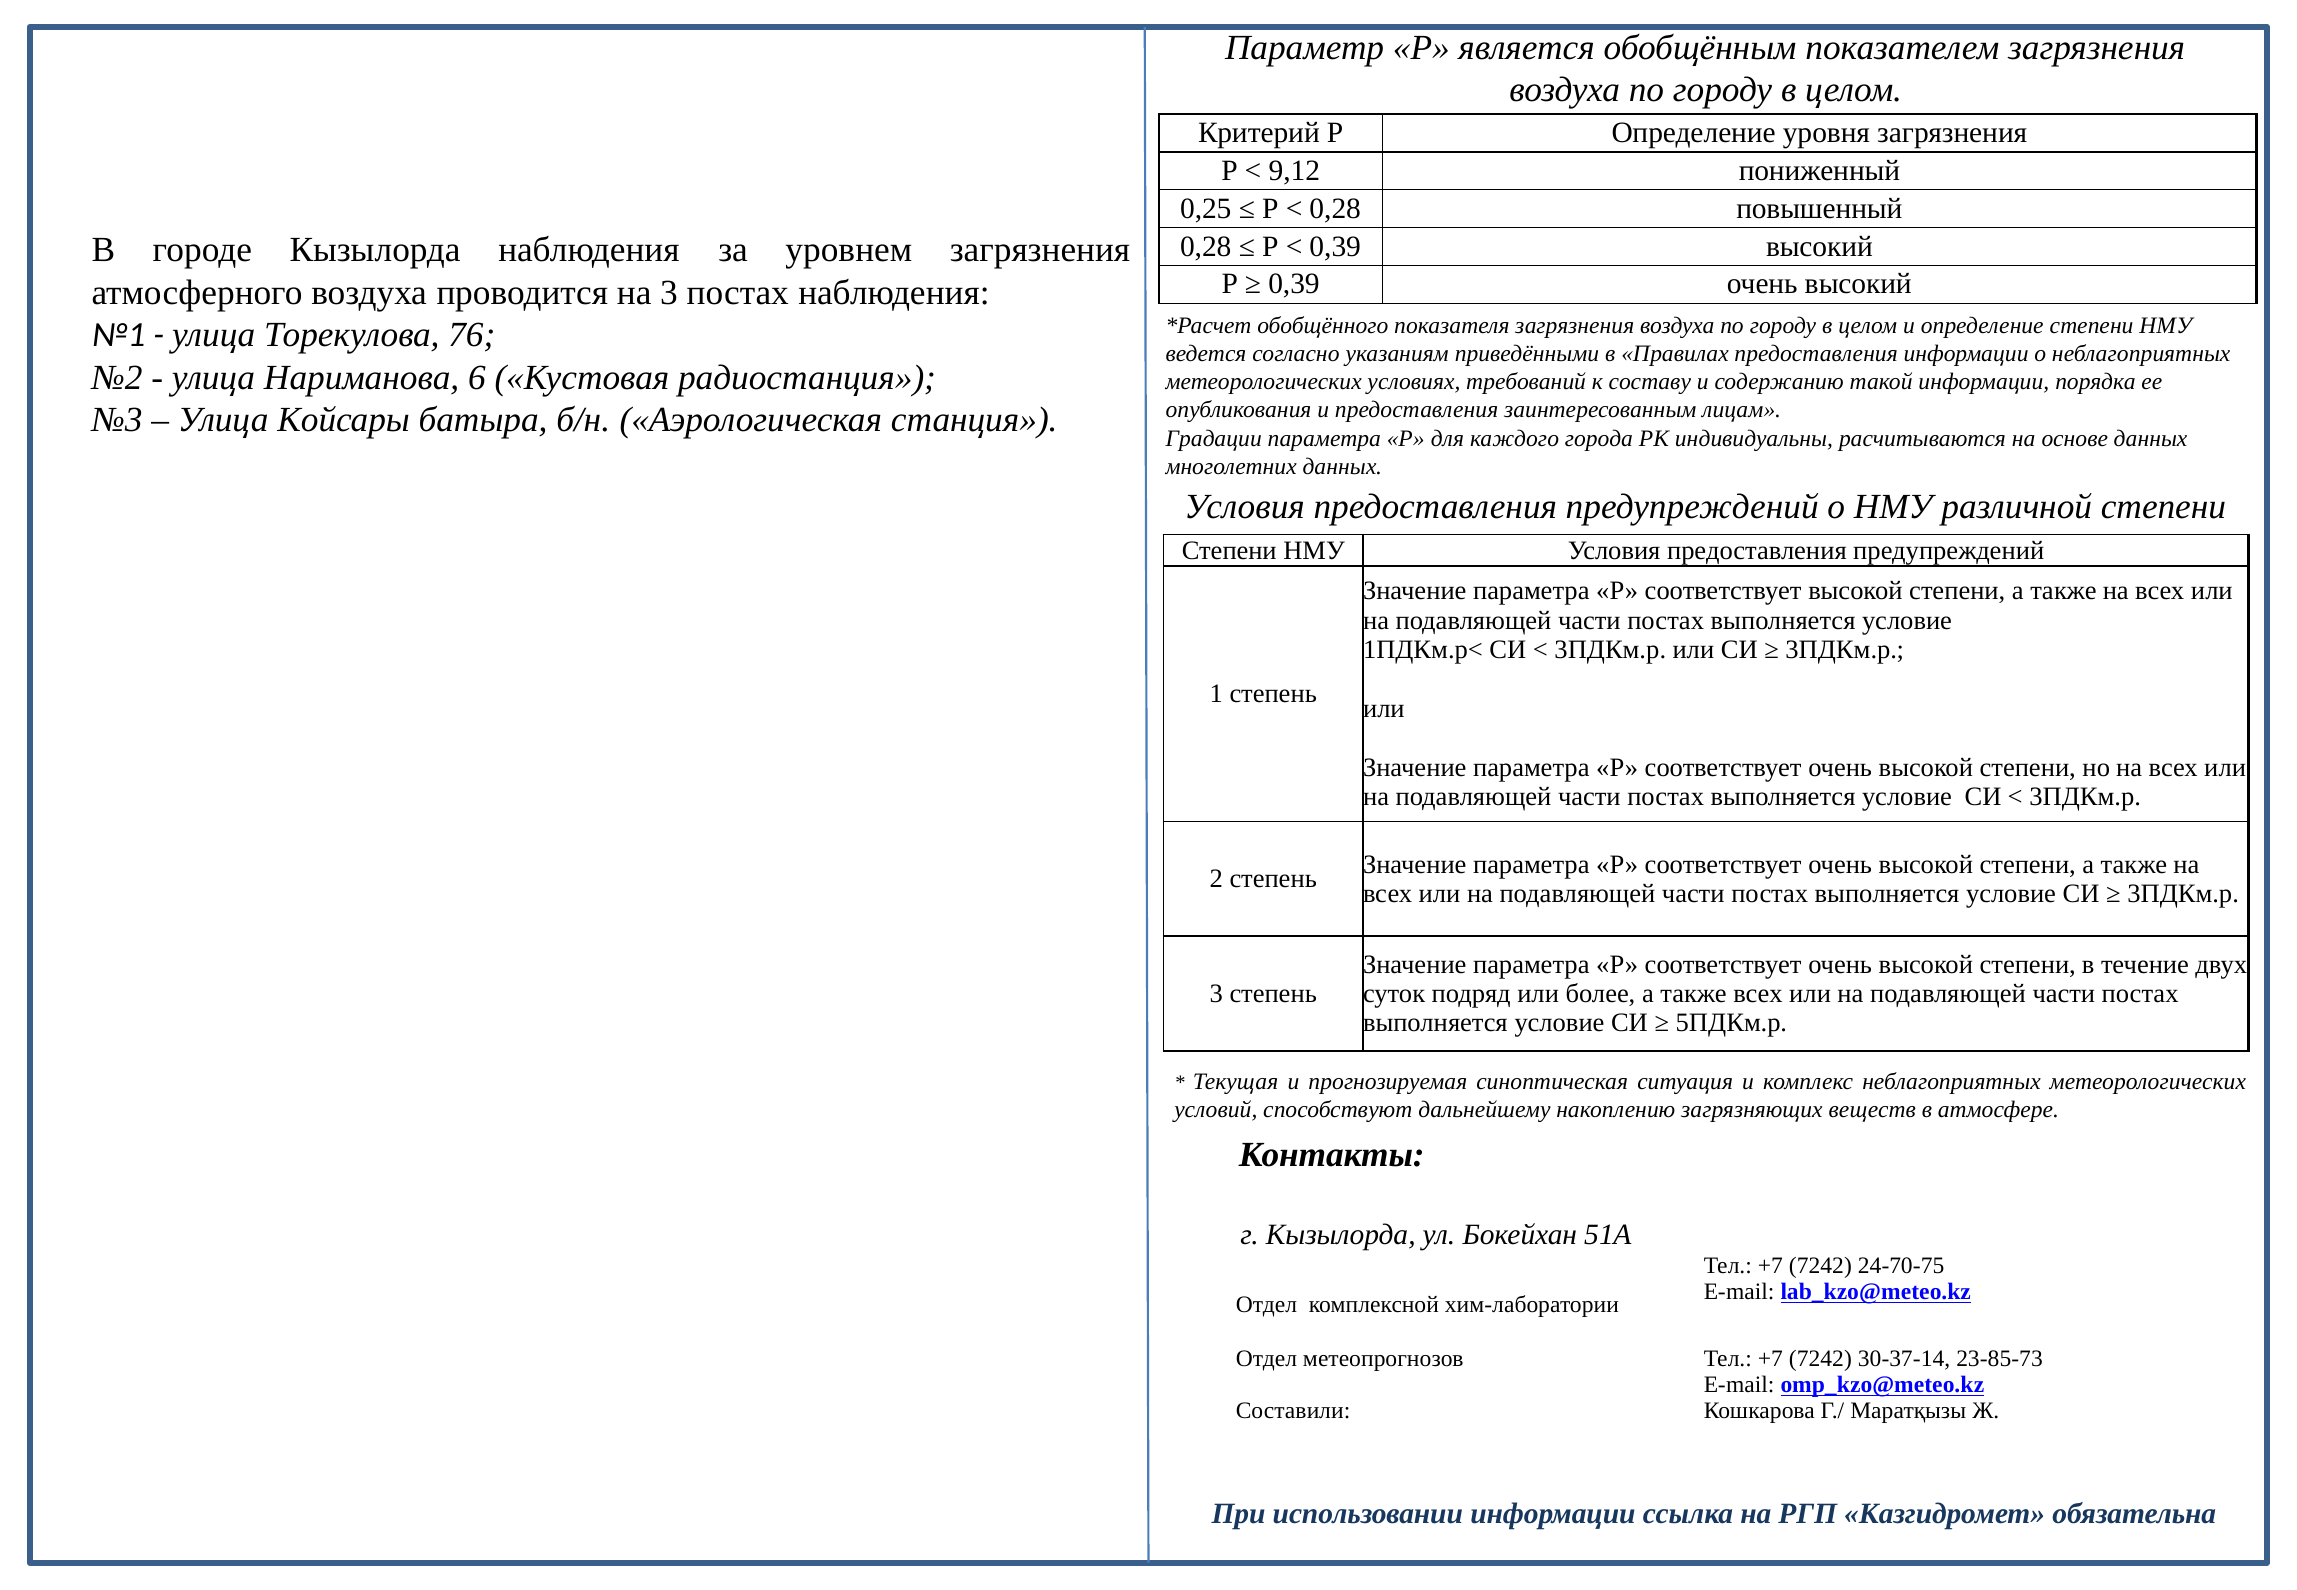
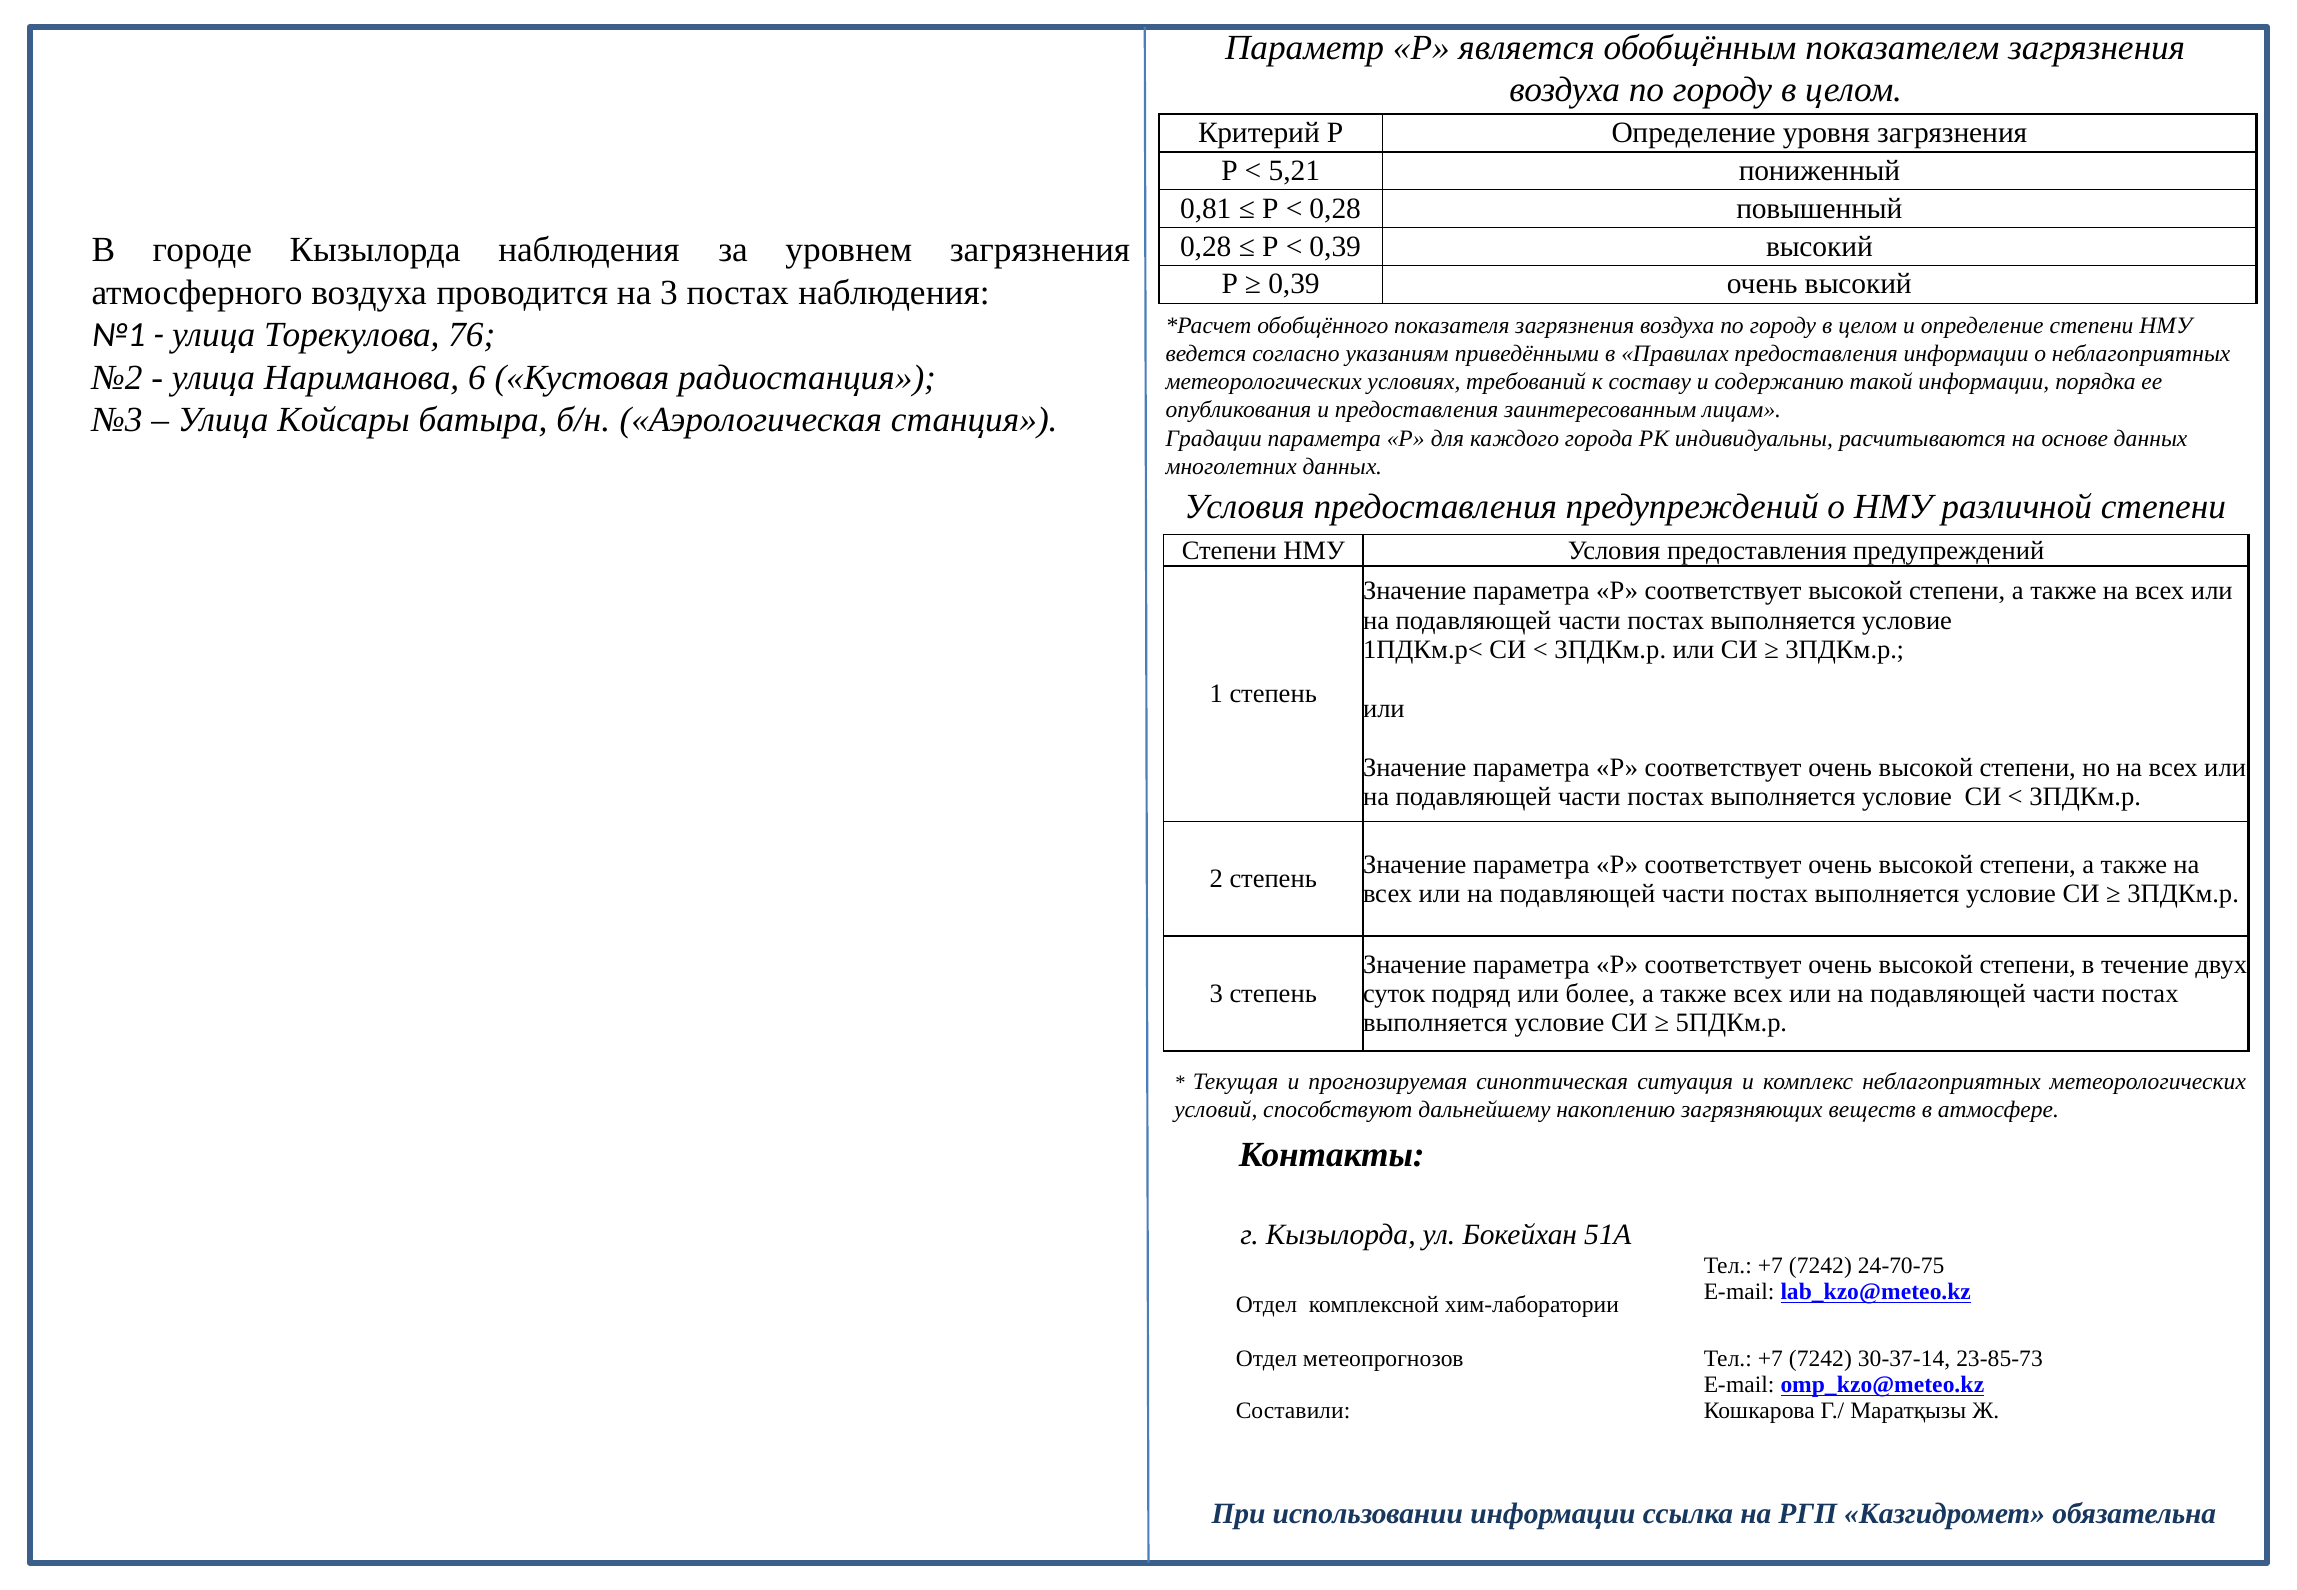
9,12: 9,12 -> 5,21
0,25: 0,25 -> 0,81
